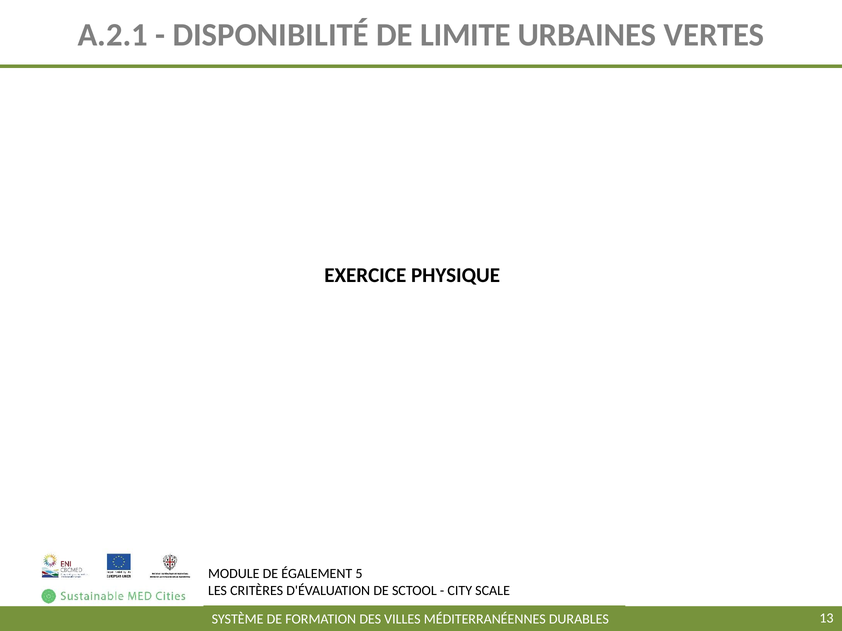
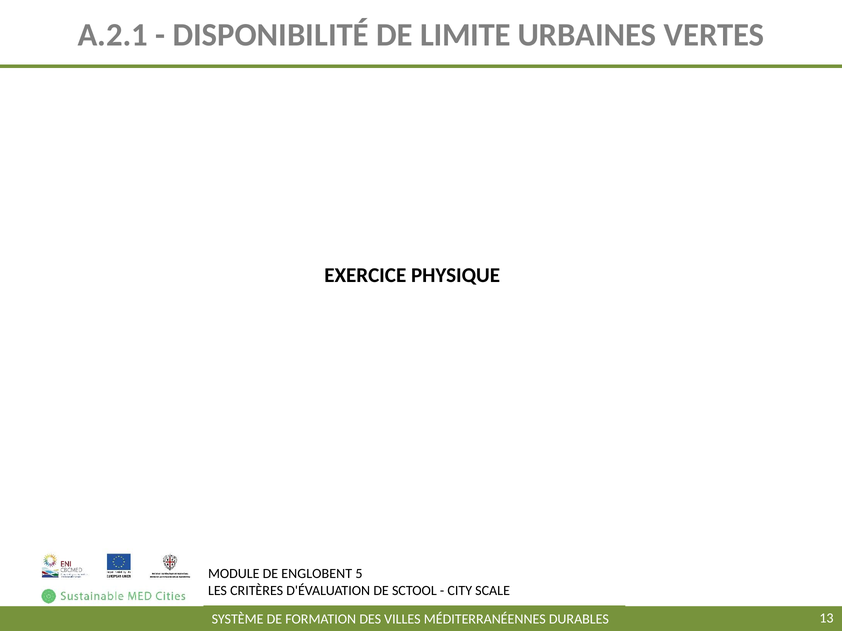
ÉGALEMENT: ÉGALEMENT -> ENGLOBENT
